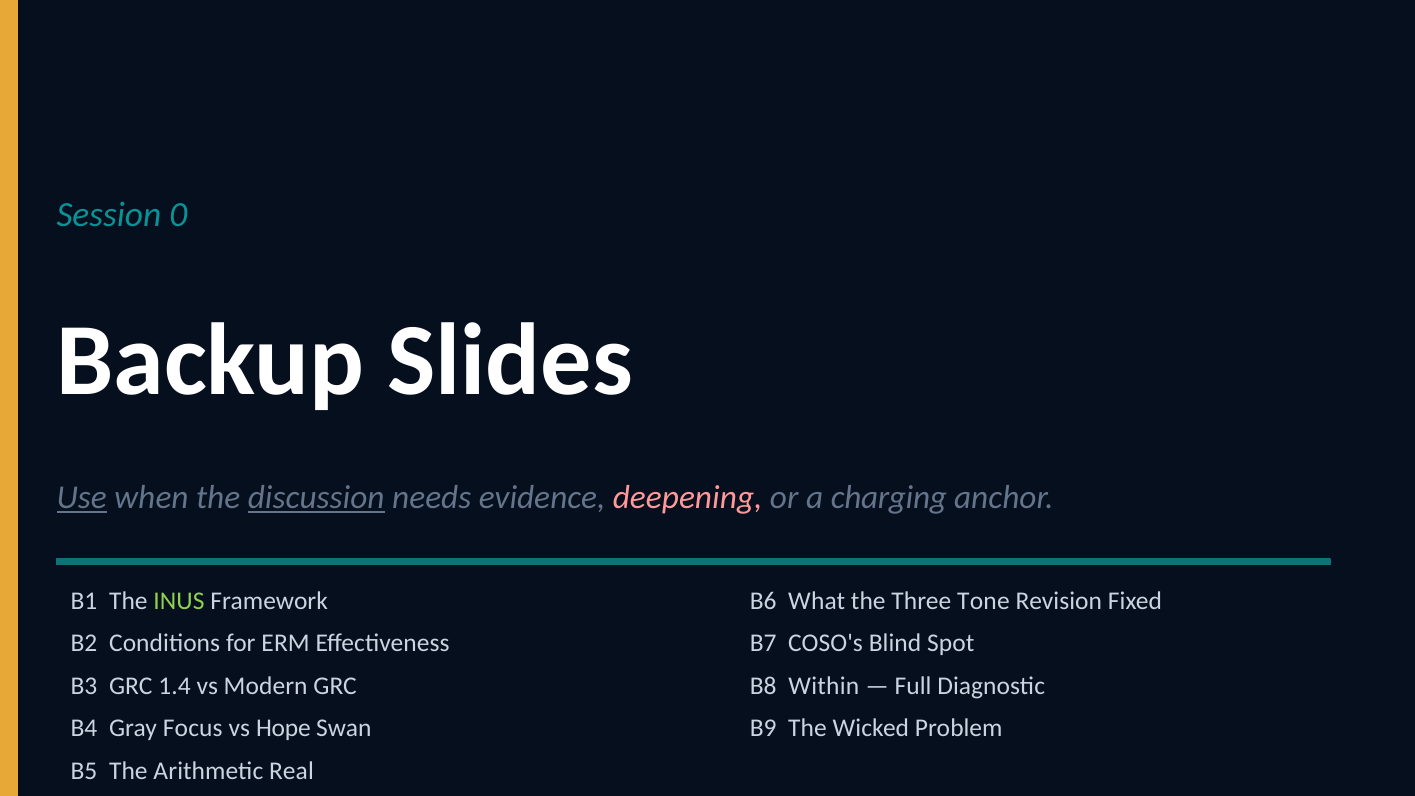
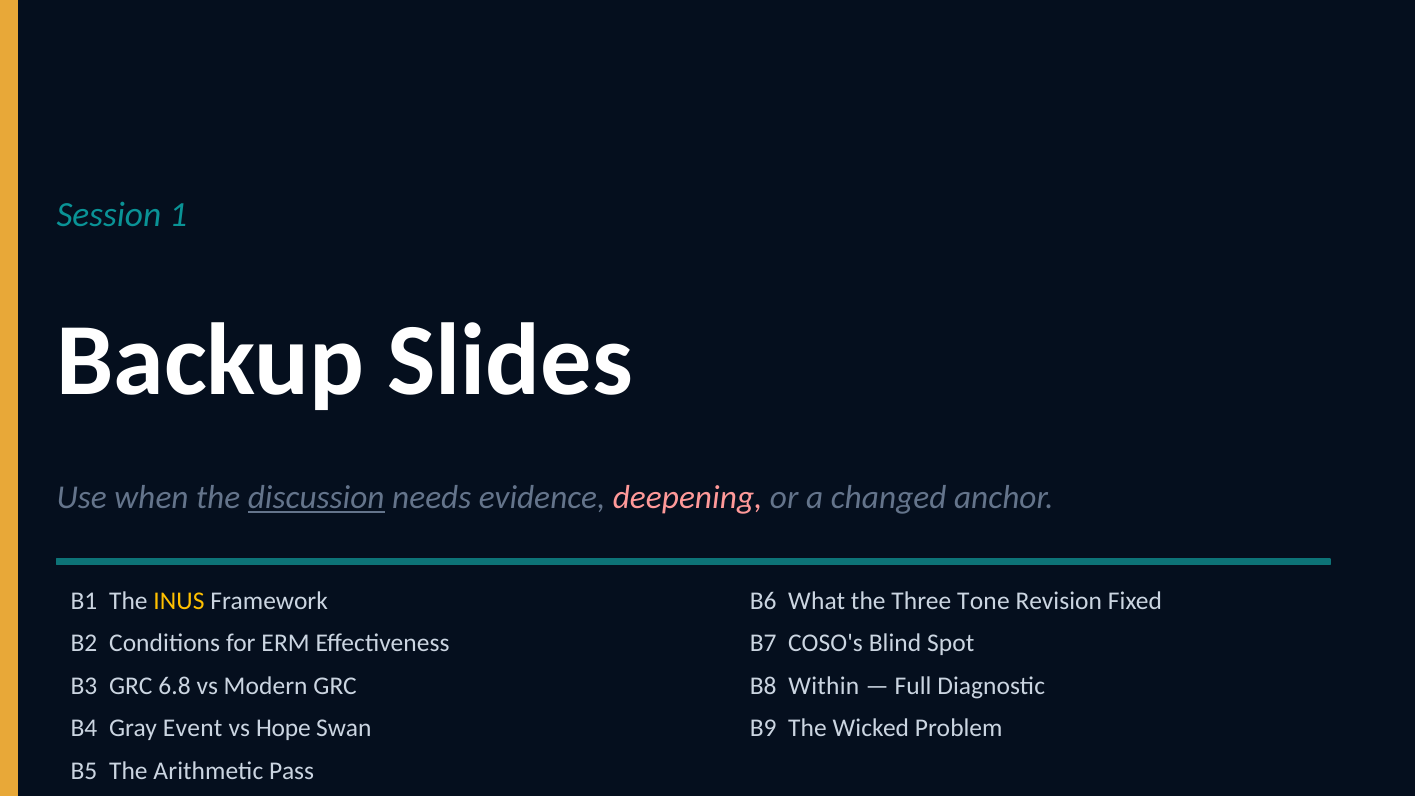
0: 0 -> 1
Use underline: present -> none
charging: charging -> changed
INUS colour: light green -> yellow
1.4: 1.4 -> 6.8
Focus: Focus -> Event
Real: Real -> Pass
